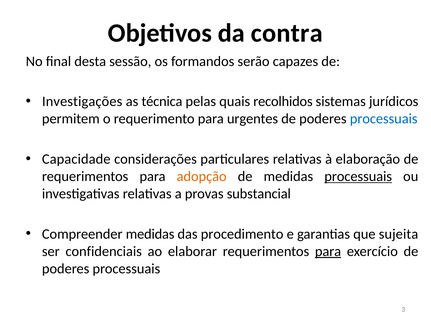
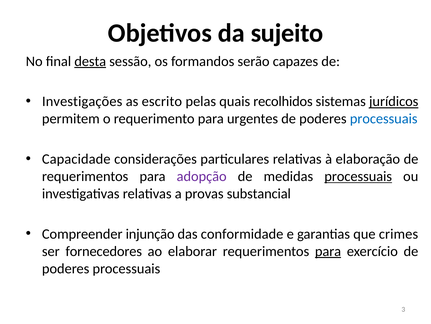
contra: contra -> sujeito
desta underline: none -> present
técnica: técnica -> escrito
jurídicos underline: none -> present
adopção colour: orange -> purple
Compreender medidas: medidas -> injunção
procedimento: procedimento -> conformidade
sujeita: sujeita -> crimes
confidenciais: confidenciais -> fornecedores
